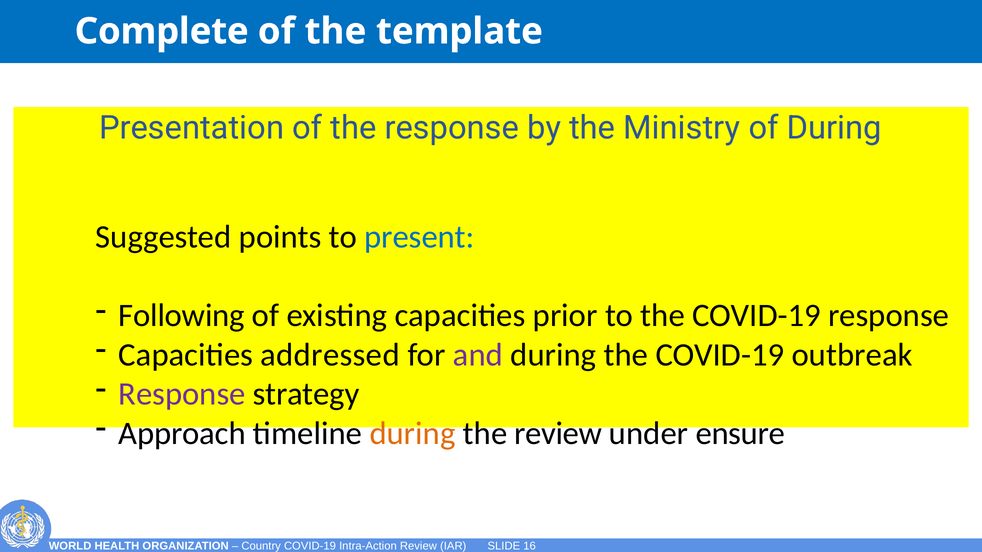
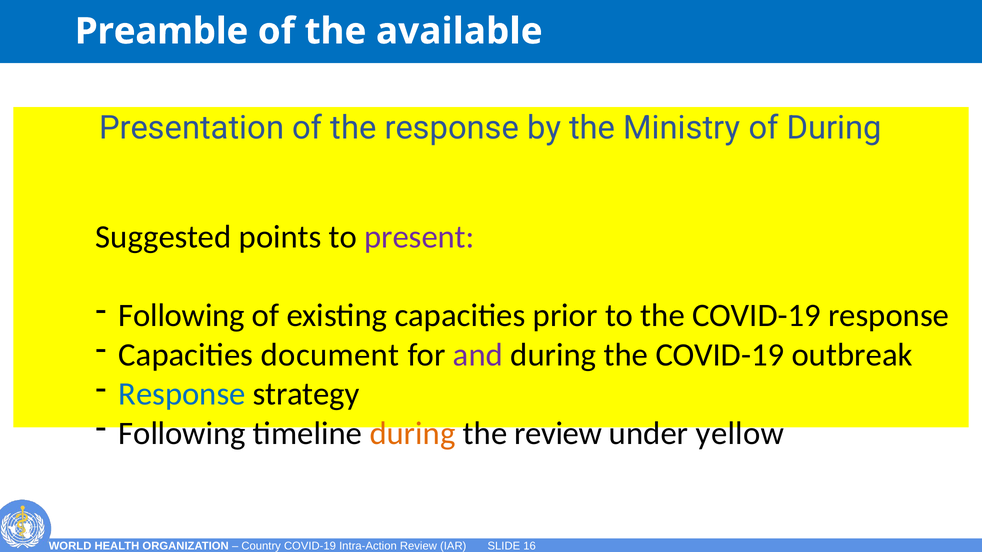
Complete: Complete -> Preamble
template: template -> available
present colour: blue -> purple
addressed: addressed -> document
Response at (182, 394) colour: purple -> blue
Approach at (182, 434): Approach -> Following
ensure: ensure -> yellow
